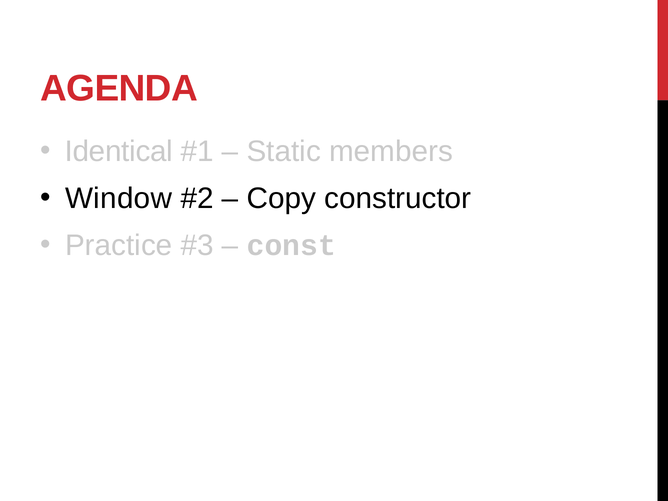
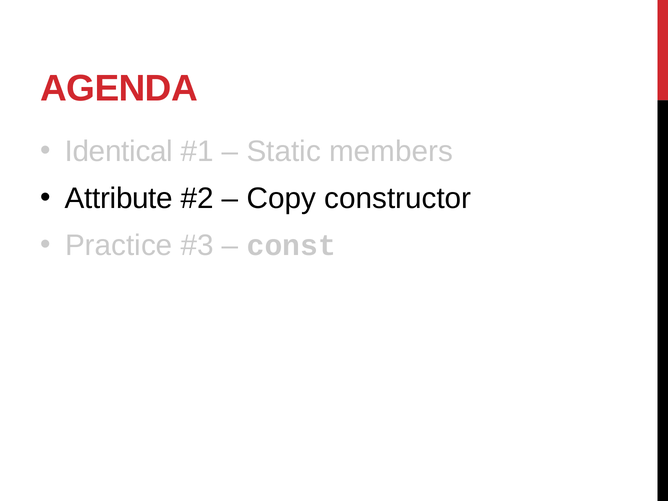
Window: Window -> Attribute
